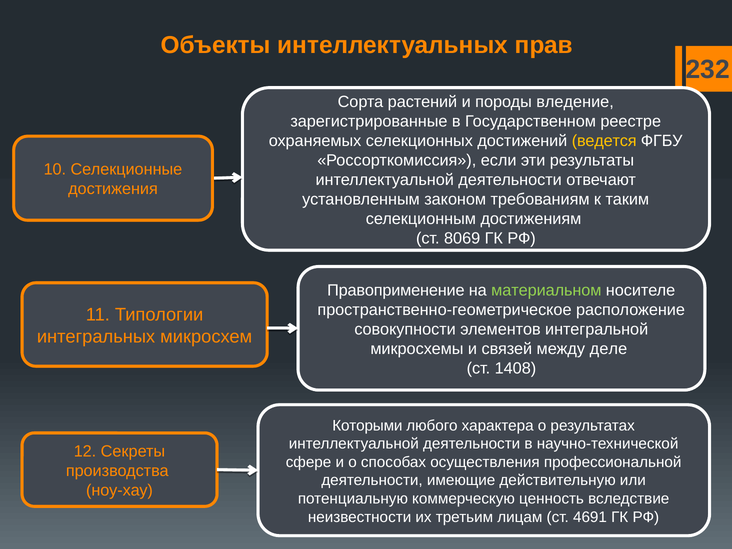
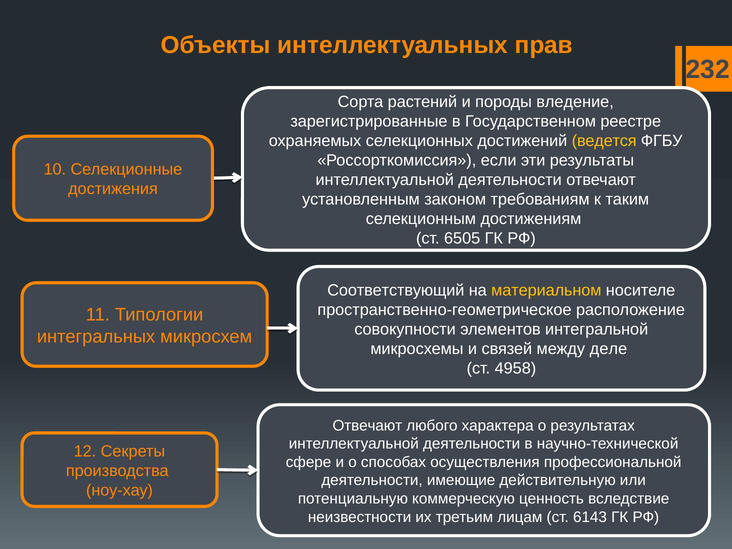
8069: 8069 -> 6505
Правоприменение: Правоприменение -> Соответствующий
материальном colour: light green -> yellow
1408: 1408 -> 4958
Которыми at (367, 425): Которыми -> Отвечают
4691: 4691 -> 6143
